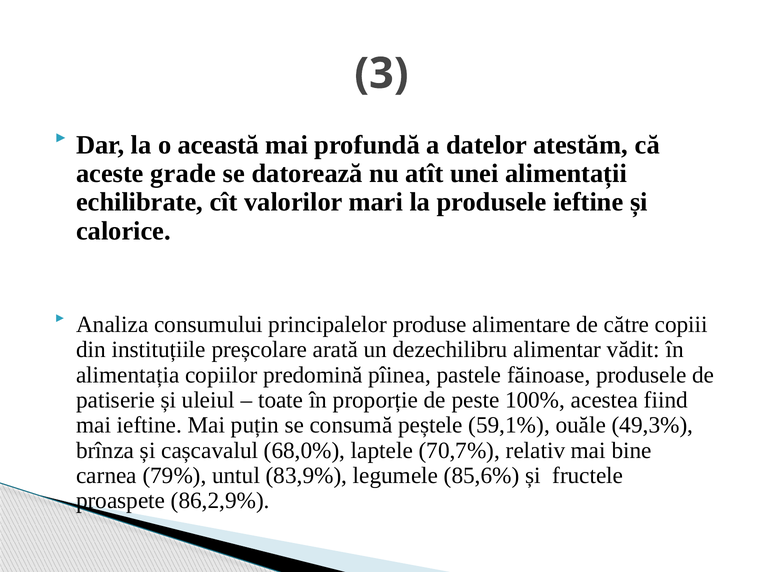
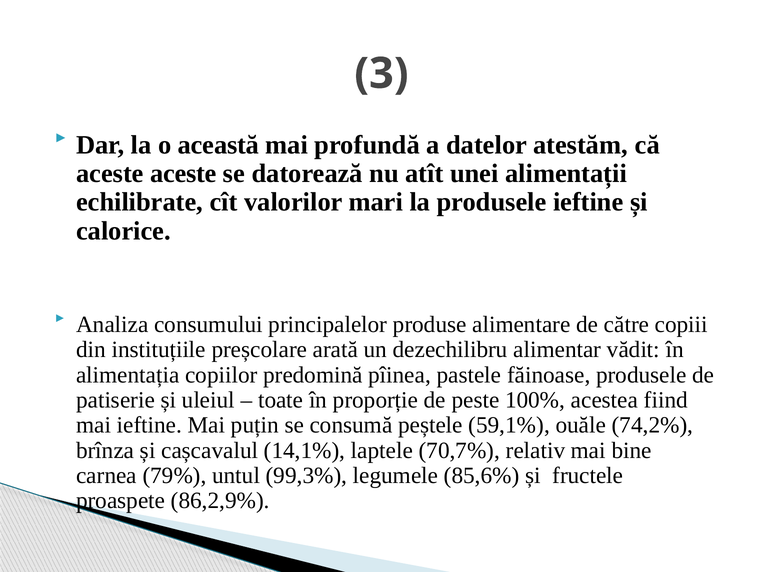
aceste grade: grade -> aceste
49,3%: 49,3% -> 74,2%
68,0%: 68,0% -> 14,1%
83,9%: 83,9% -> 99,3%
